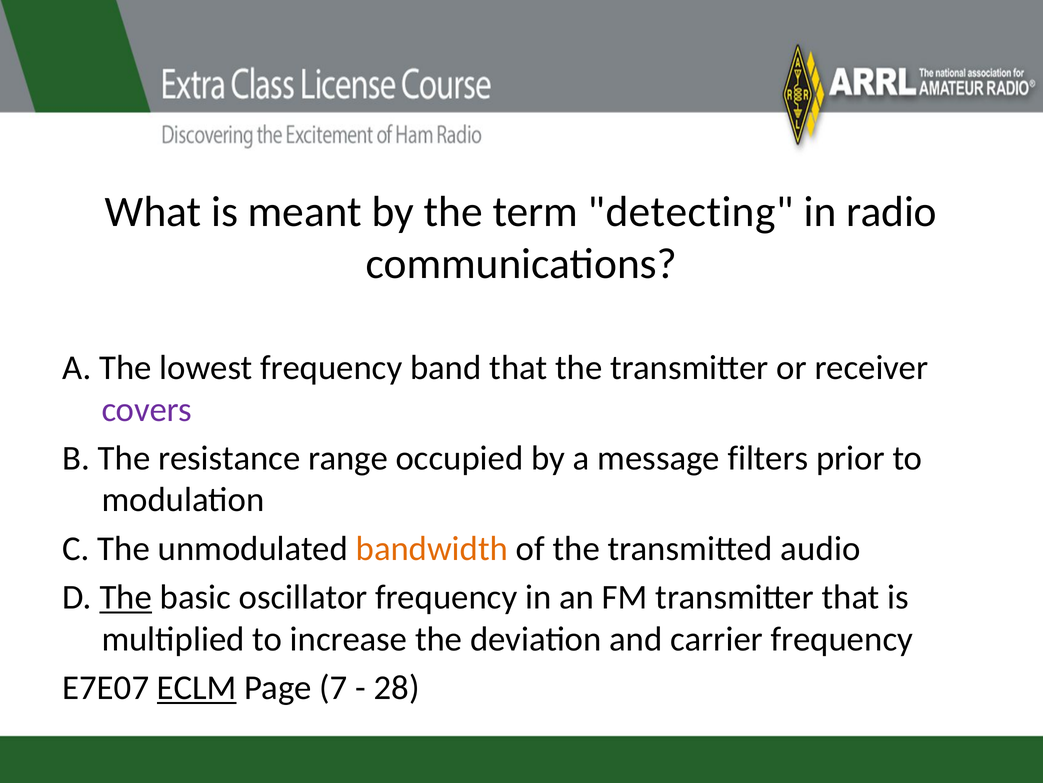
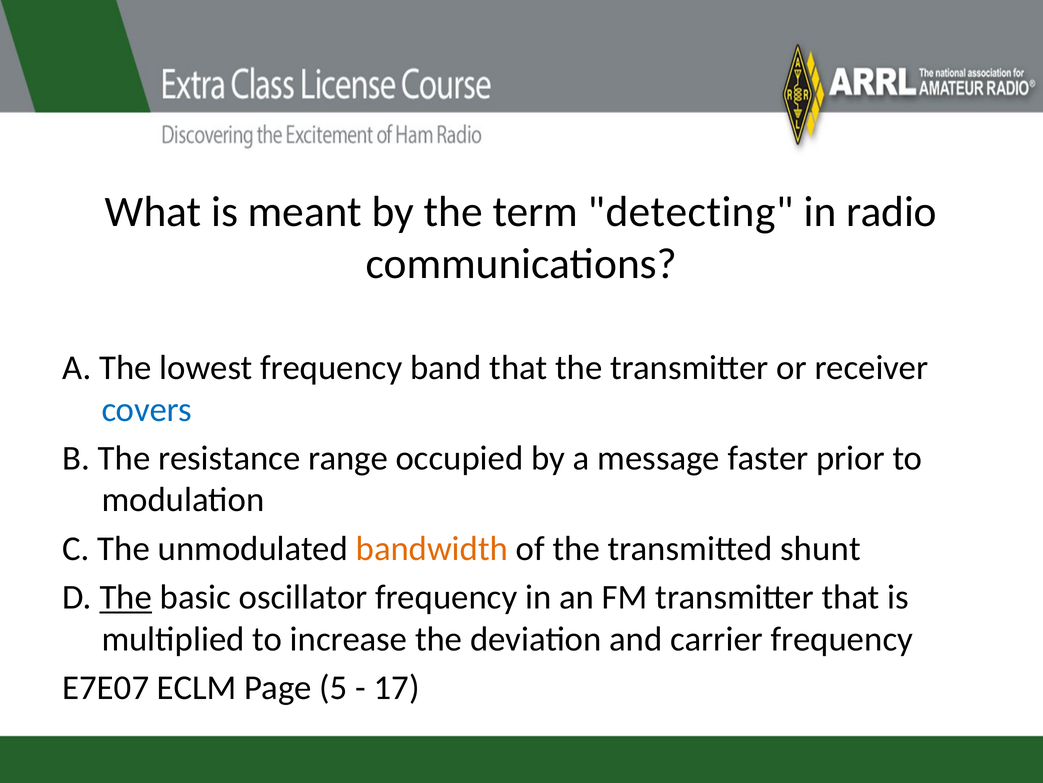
covers colour: purple -> blue
filters: filters -> faster
audio: audio -> shunt
ECLM underline: present -> none
7: 7 -> 5
28: 28 -> 17
